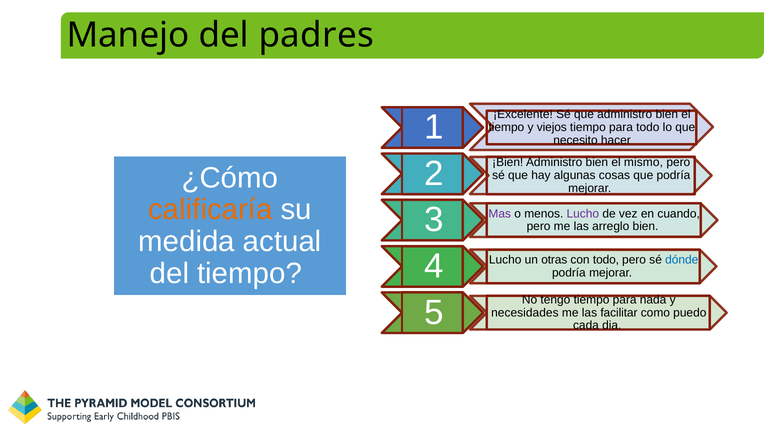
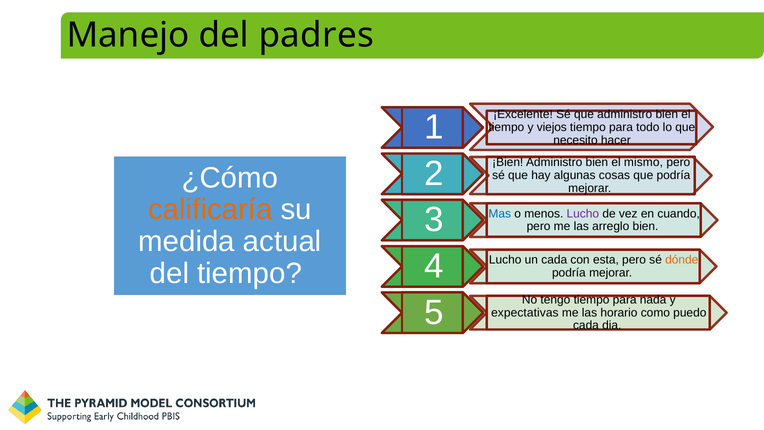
Mas colour: purple -> blue
un otras: otras -> cada
con todo: todo -> esta
dónde colour: blue -> orange
necesidades: necesidades -> expectativas
facilitar: facilitar -> horario
